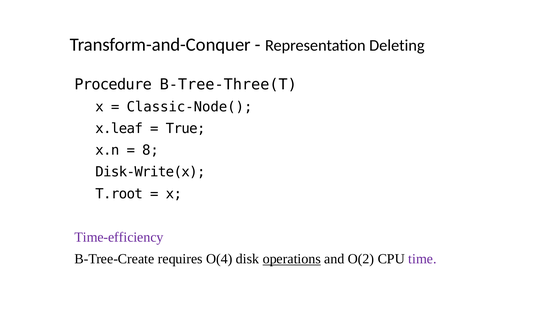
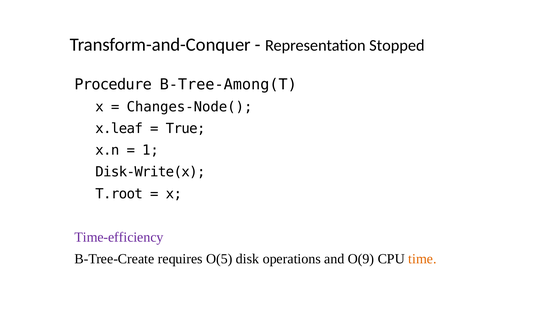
Deleting: Deleting -> Stopped
B-Tree-Three(T: B-Tree-Three(T -> B-Tree-Among(T
Classic-Node(: Classic-Node( -> Changes-Node(
8: 8 -> 1
O(4: O(4 -> O(5
operations underline: present -> none
O(2: O(2 -> O(9
time colour: purple -> orange
